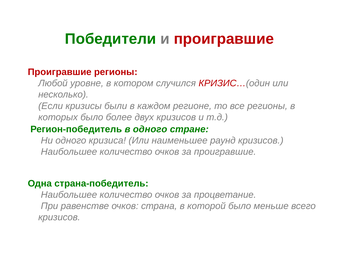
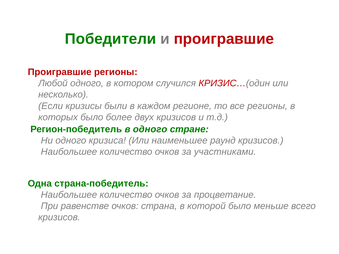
Любой уровне: уровне -> одного
за проигравшие: проигравшие -> участниками
